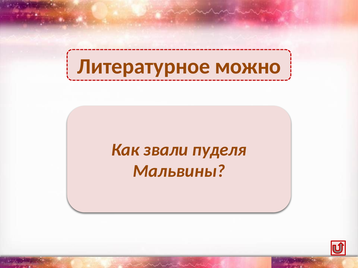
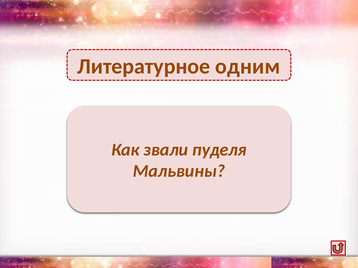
можно: можно -> одним
